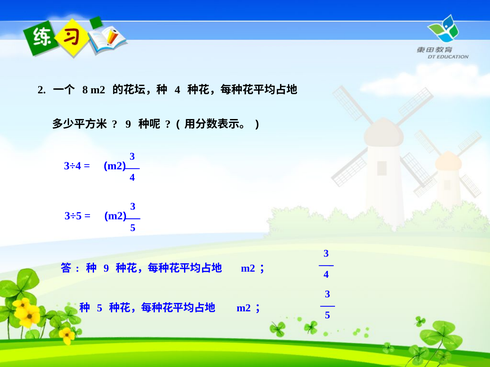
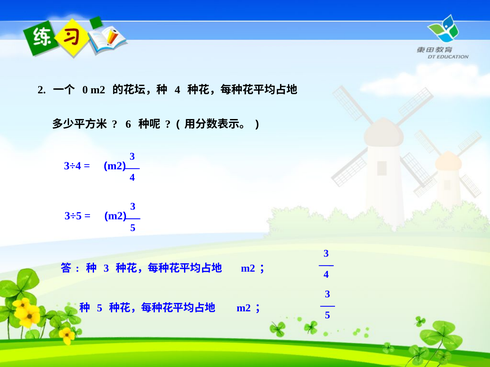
8: 8 -> 0
9 at (128, 124): 9 -> 6
9 at (106, 269): 9 -> 3
